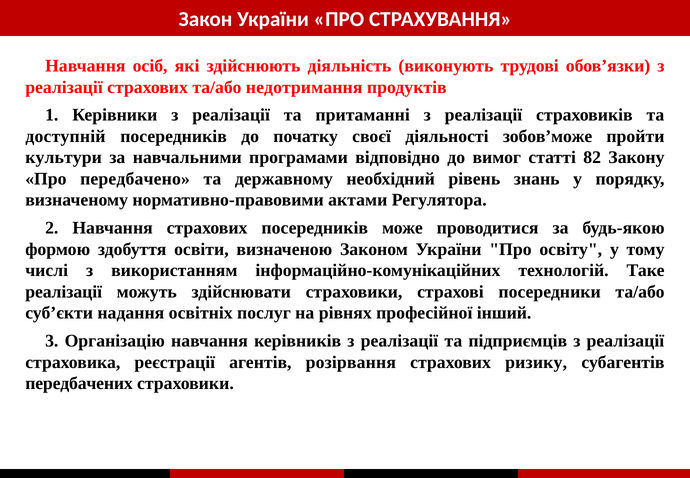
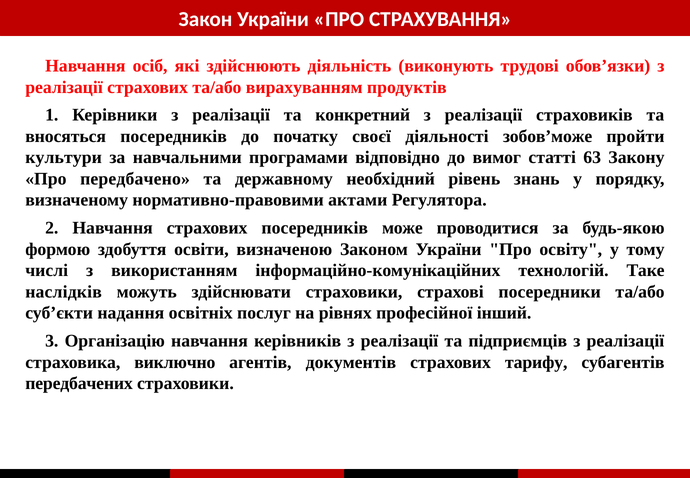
недотримання: недотримання -> вирахуванням
притаманні: притаманні -> конкретний
доступній: доступній -> вносяться
82: 82 -> 63
реалізації at (64, 292): реалізації -> наслідків
реєстрації: реєстрації -> виключно
розірвання: розірвання -> документів
ризику: ризику -> тарифу
